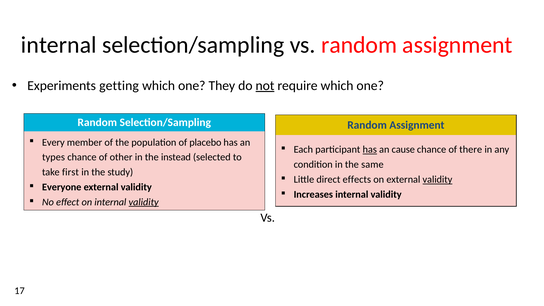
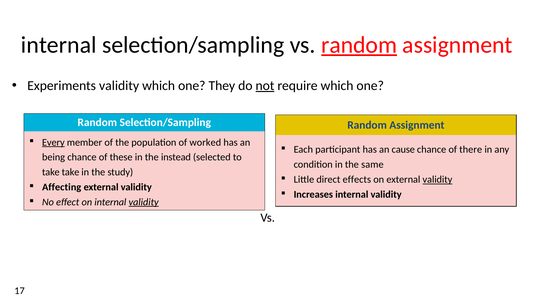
random at (359, 45) underline: none -> present
Experiments getting: getting -> validity
Every underline: none -> present
placebo: placebo -> worked
has at (370, 150) underline: present -> none
types: types -> being
other: other -> these
take first: first -> take
Everyone: Everyone -> Affecting
